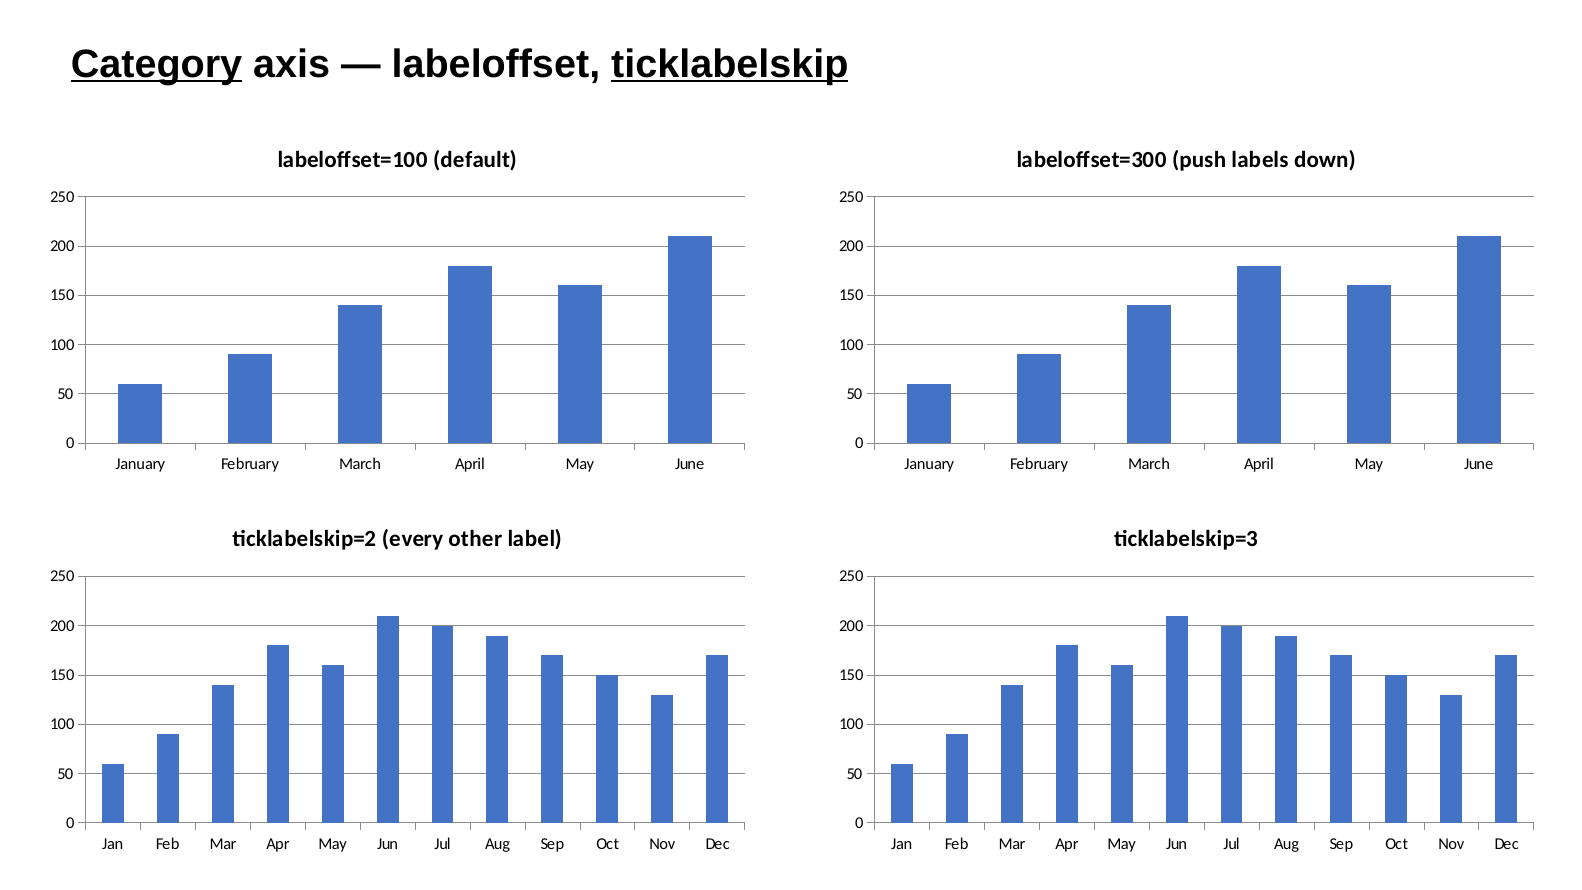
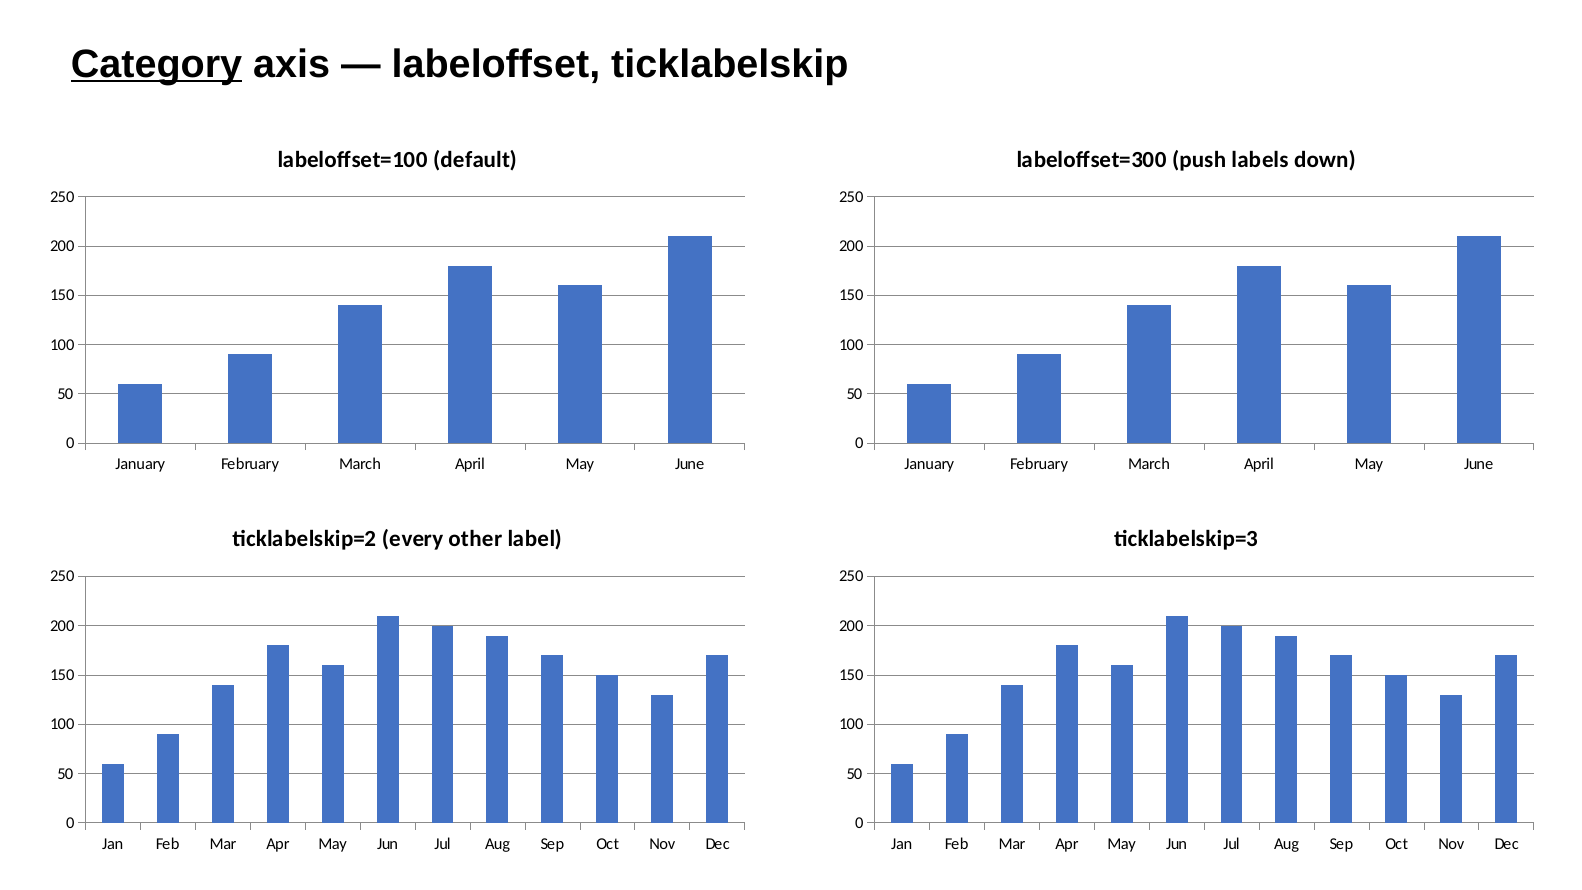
ticklabelskip underline: present -> none
